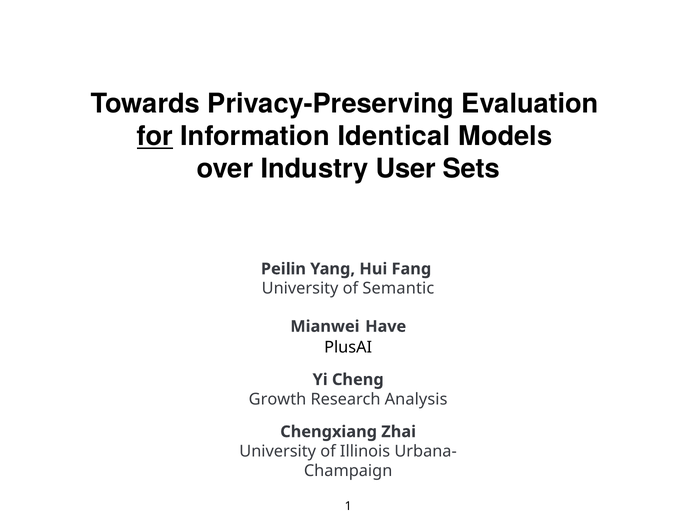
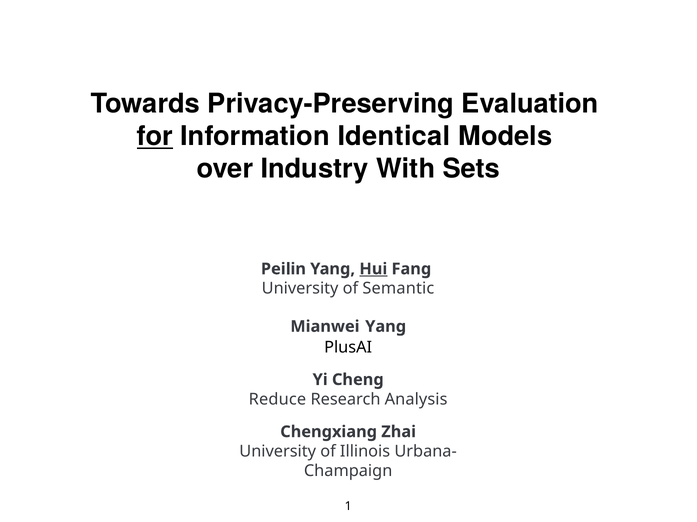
User: User -> With
Hui underline: none -> present
Mianwei Have: Have -> Yang
Growth: Growth -> Reduce
